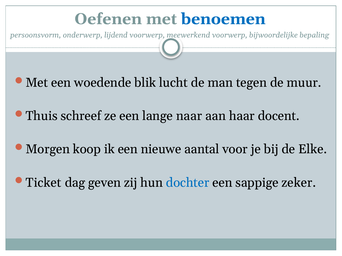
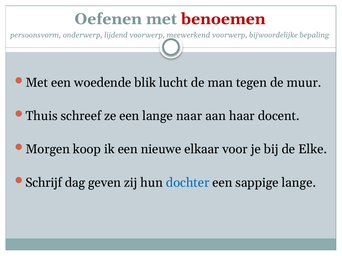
benoemen colour: blue -> red
aantal: aantal -> elkaar
Ticket: Ticket -> Schrijf
sappige zeker: zeker -> lange
